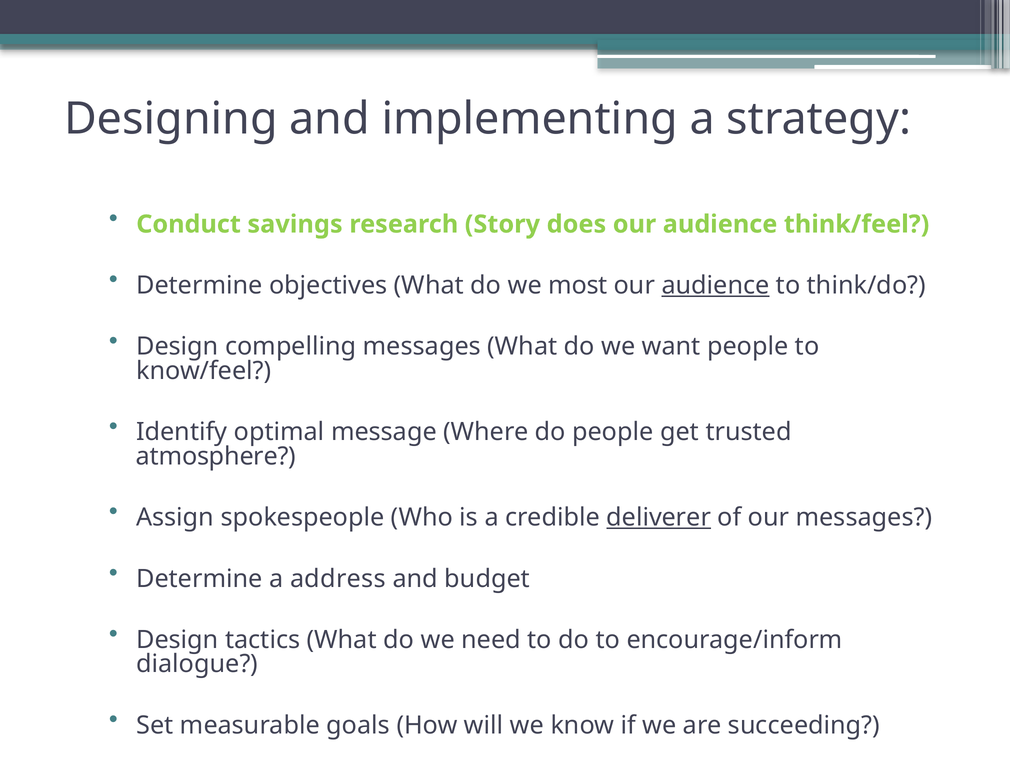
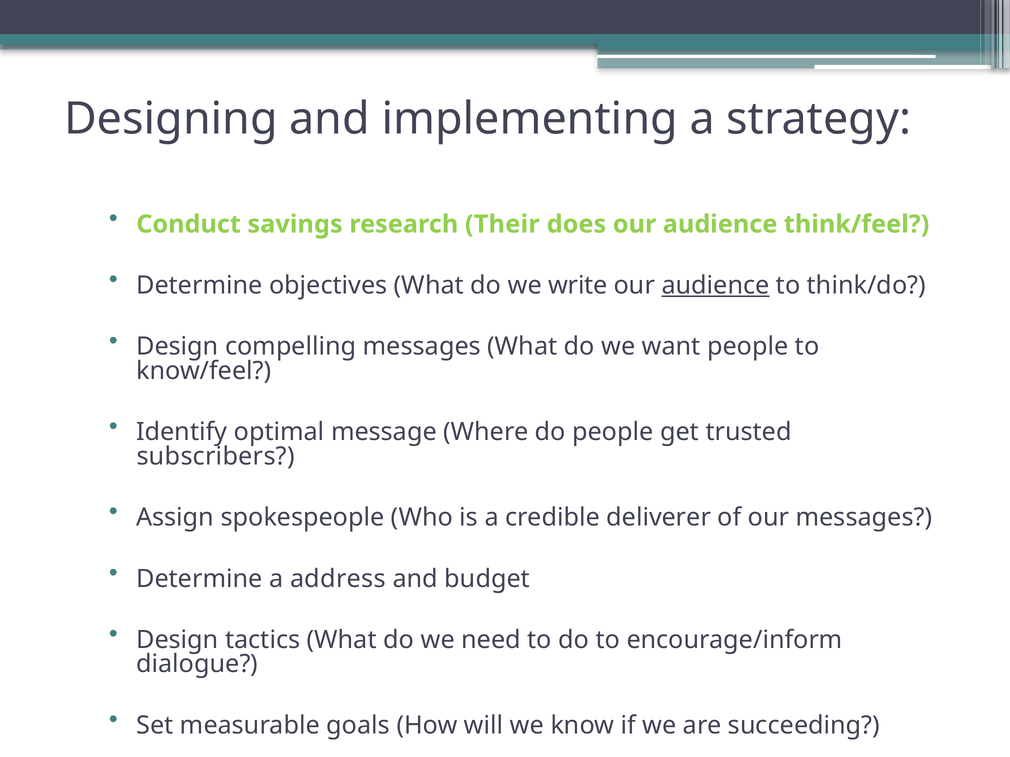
Story: Story -> Their
most: most -> write
atmosphere: atmosphere -> subscribers
deliverer underline: present -> none
